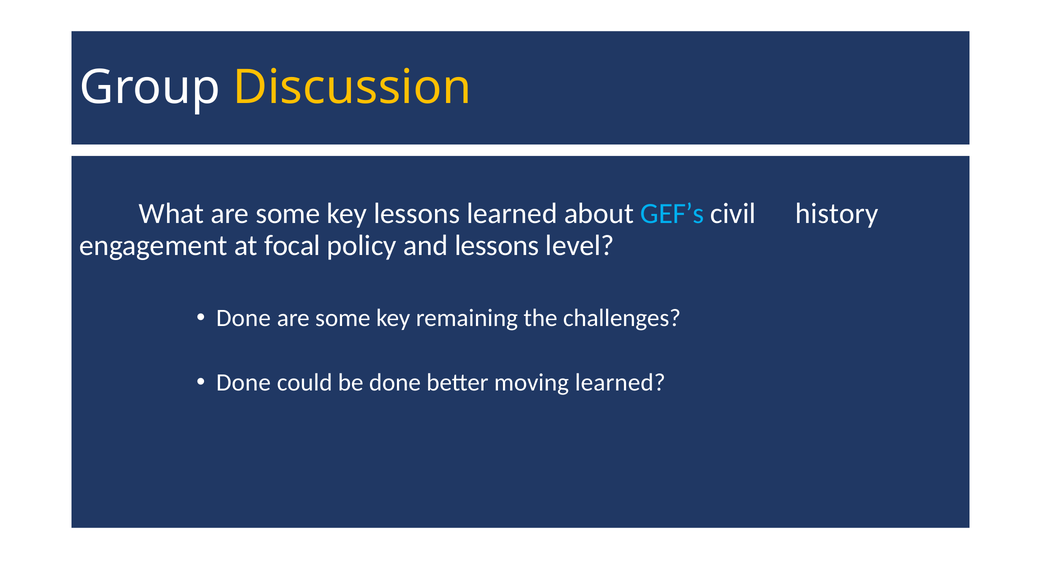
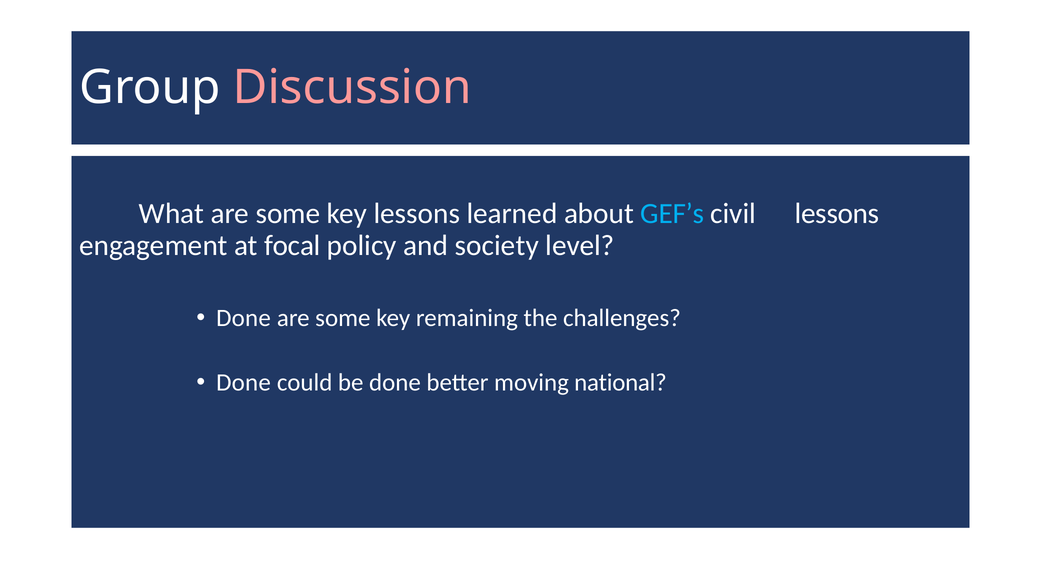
Discussion colour: yellow -> pink
civil history: history -> lessons
and lessons: lessons -> society
moving learned: learned -> national
